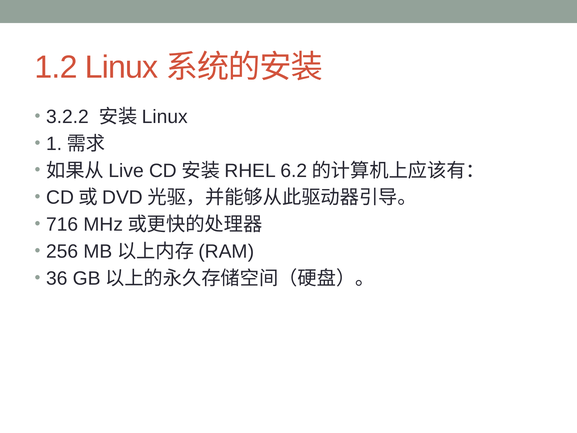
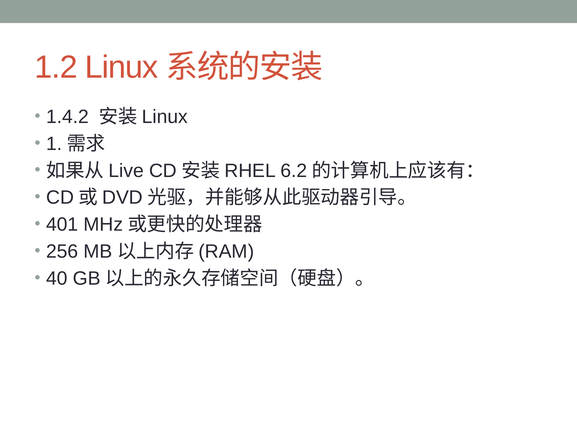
3.2.2: 3.2.2 -> 1.4.2
716: 716 -> 401
36: 36 -> 40
